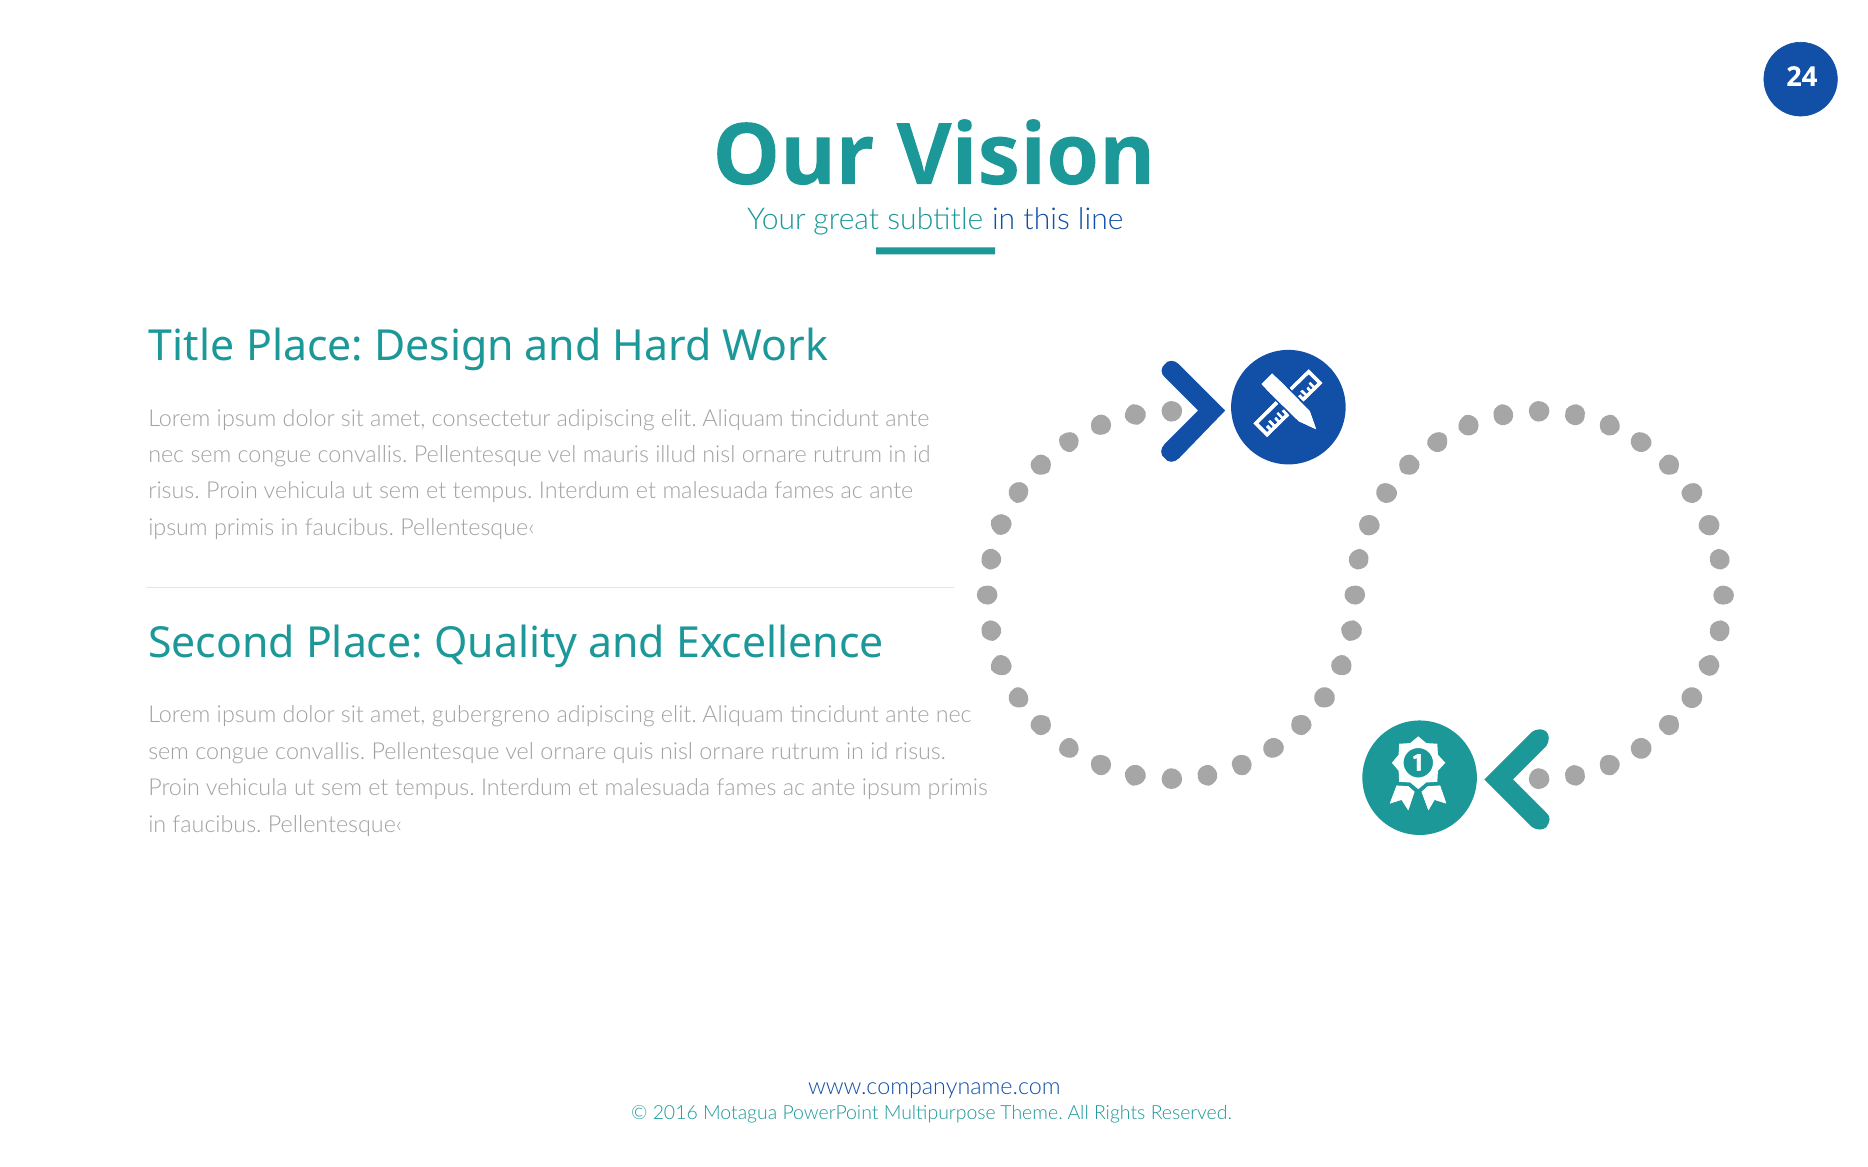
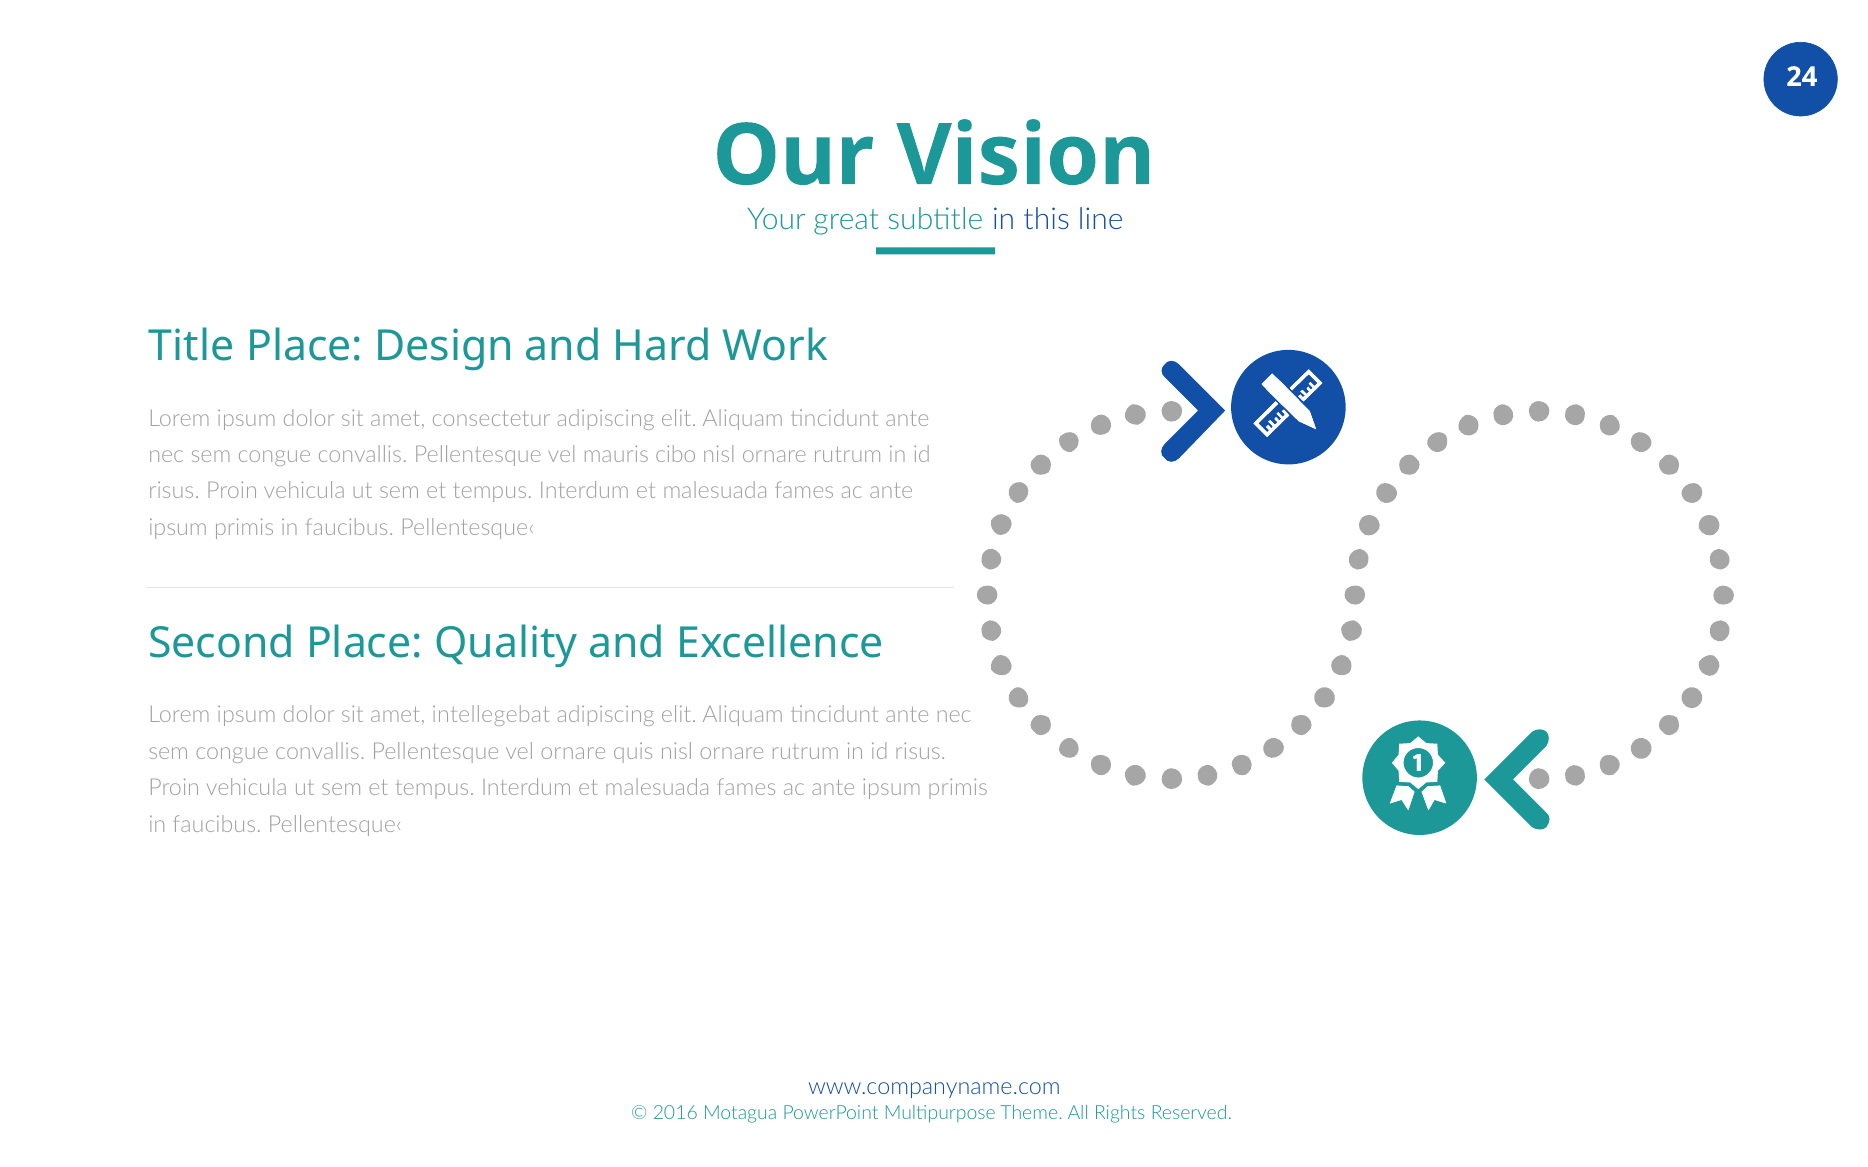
illud: illud -> cibo
gubergreno: gubergreno -> intellegebat
